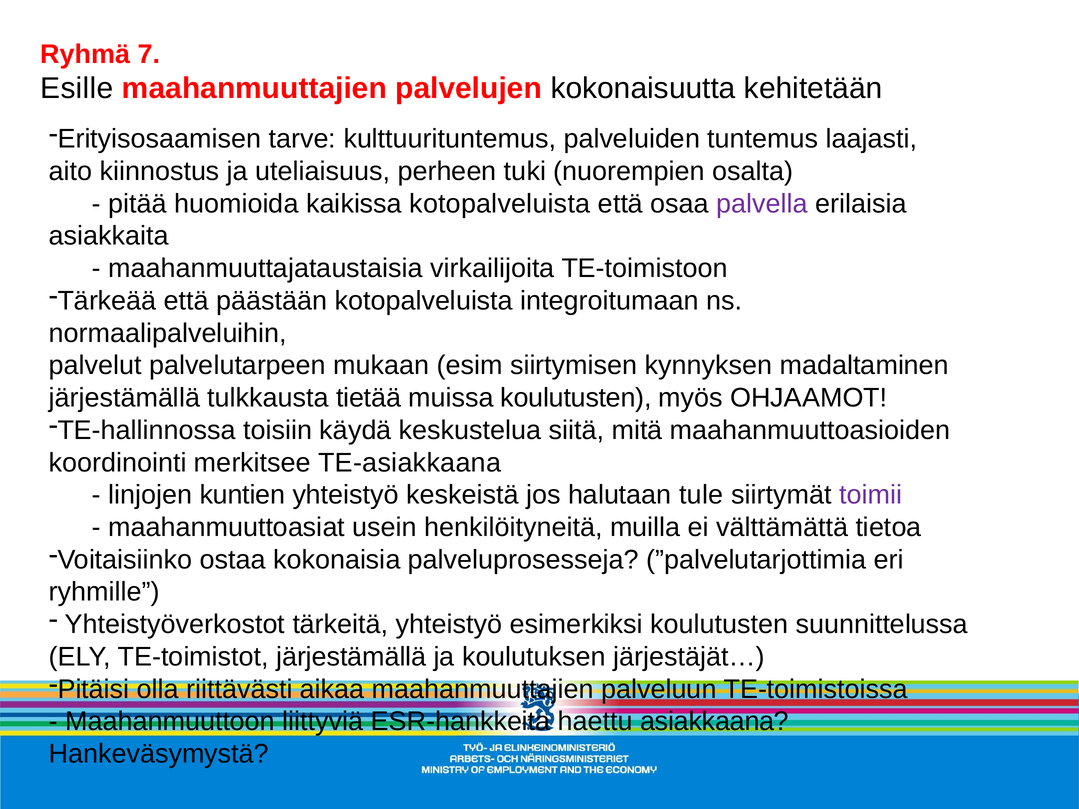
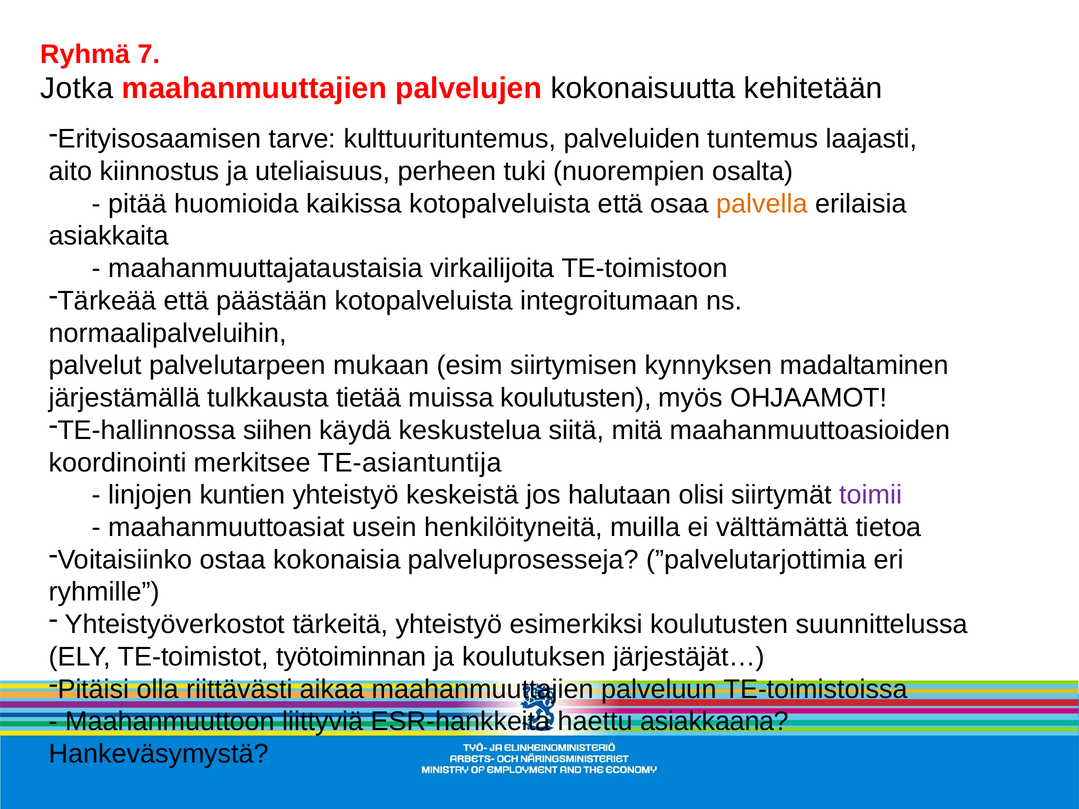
Esille: Esille -> Jotka
palvella colour: purple -> orange
toisiin: toisiin -> siihen
TE-asiakkaana: TE-asiakkaana -> TE-asiantuntija
tule: tule -> olisi
TE-toimistot järjestämällä: järjestämällä -> työtoiminnan
